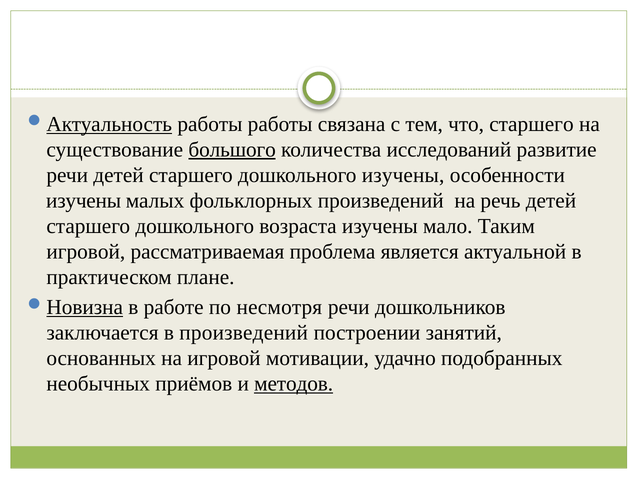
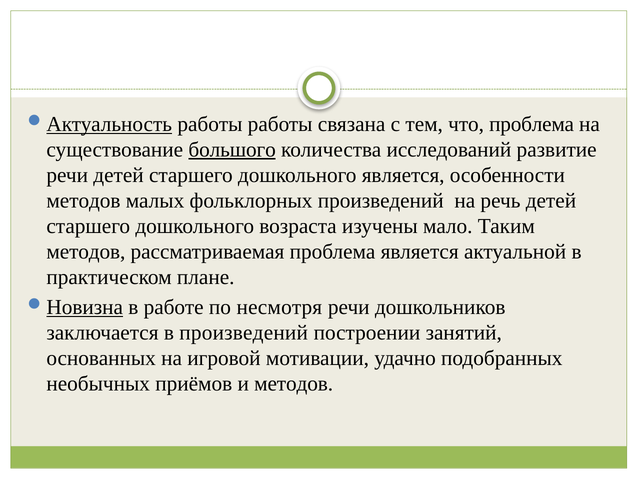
что старшего: старшего -> проблема
дошкольного изучены: изучены -> является
изучены at (84, 201): изучены -> методов
игровой at (86, 252): игровой -> методов
методов at (294, 383) underline: present -> none
